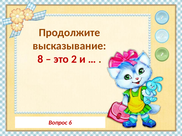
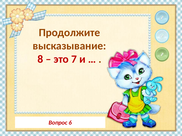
2: 2 -> 7
